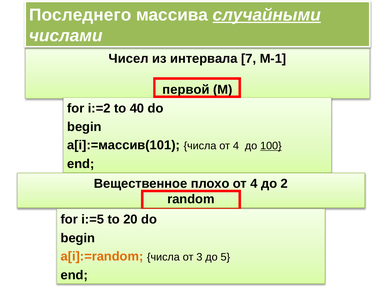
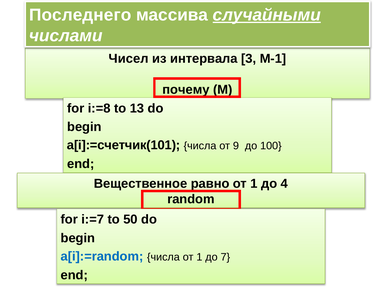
7: 7 -> 3
первой: первой -> почему
i:=2: i:=2 -> i:=8
40: 40 -> 13
a[i]:=массив(101: a[i]:=массив(101 -> a[i]:=счетчик(101
числа от 4: 4 -> 9
100 underline: present -> none
плохо: плохо -> равно
4 at (254, 184): 4 -> 1
2: 2 -> 4
i:=5: i:=5 -> i:=7
20: 20 -> 50
a[i]:=random colour: orange -> blue
числа от 3: 3 -> 1
5: 5 -> 7
